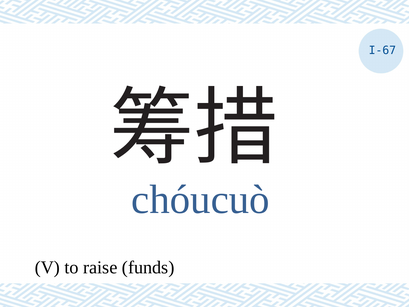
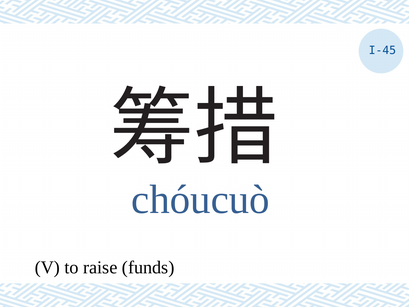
I-67: I-67 -> I-45
